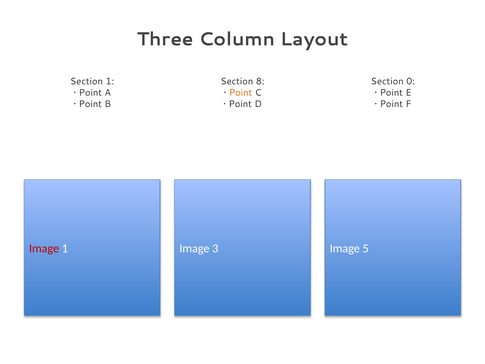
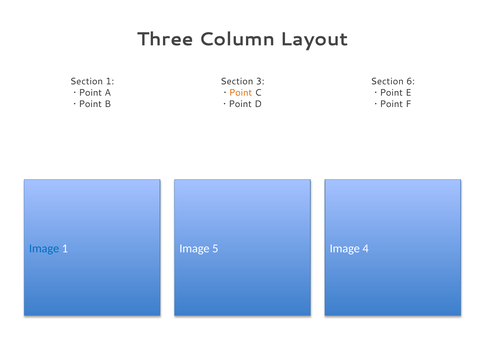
8: 8 -> 3
0: 0 -> 6
Image at (44, 248) colour: red -> blue
3: 3 -> 5
5: 5 -> 4
